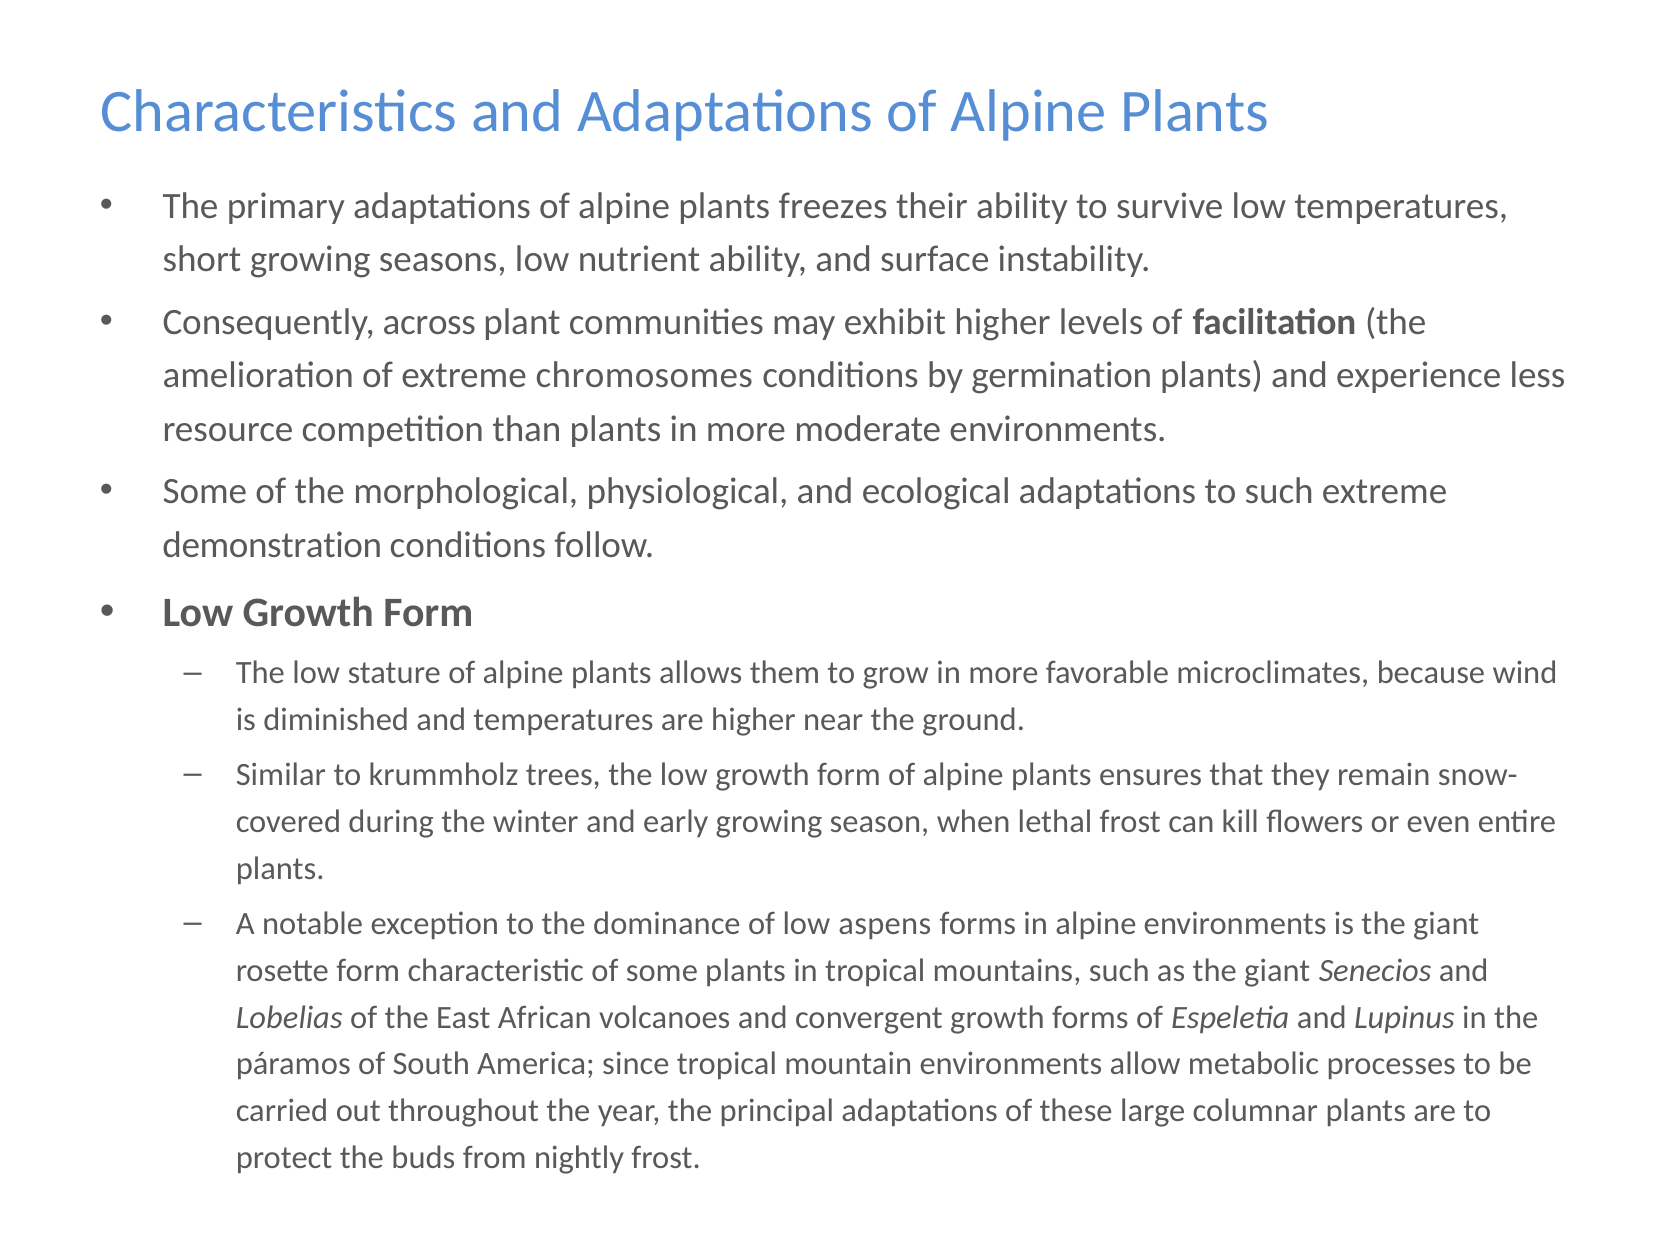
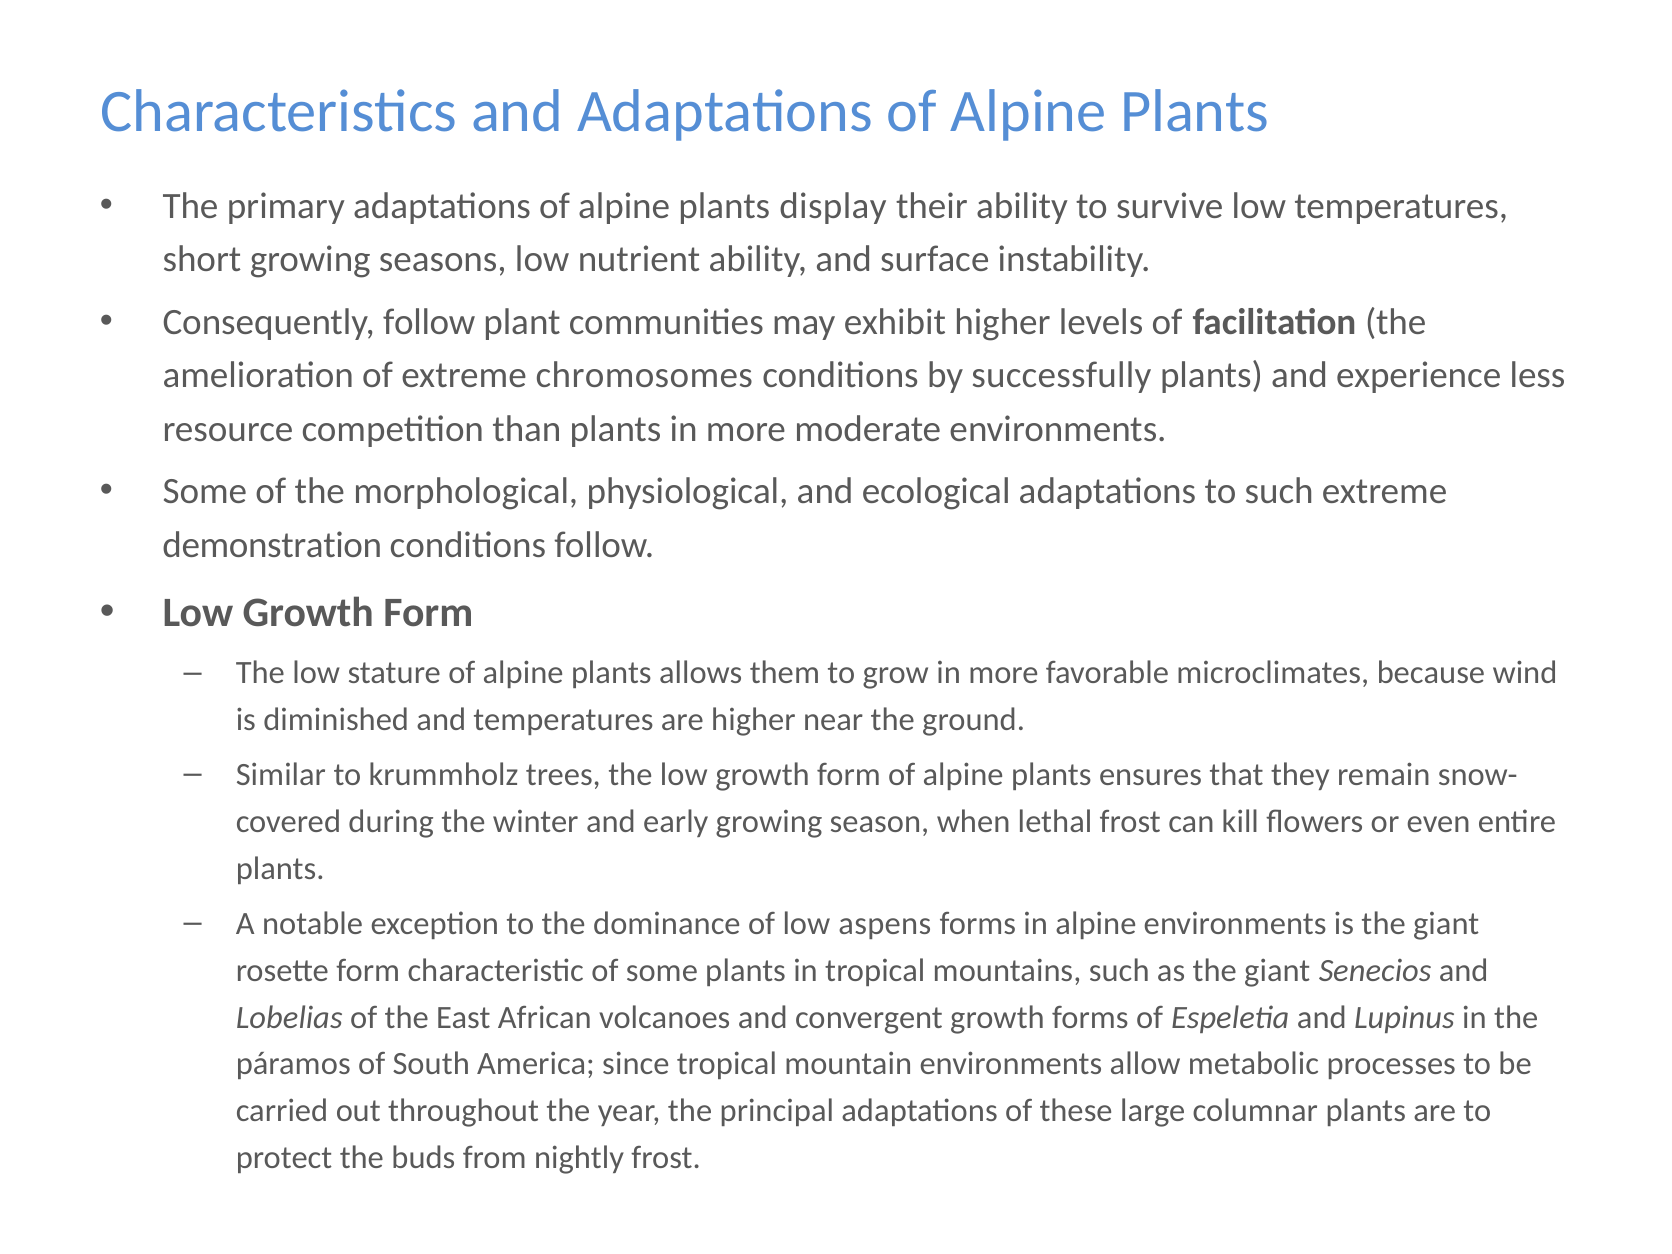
freezes: freezes -> display
Consequently across: across -> follow
germination: germination -> successfully
